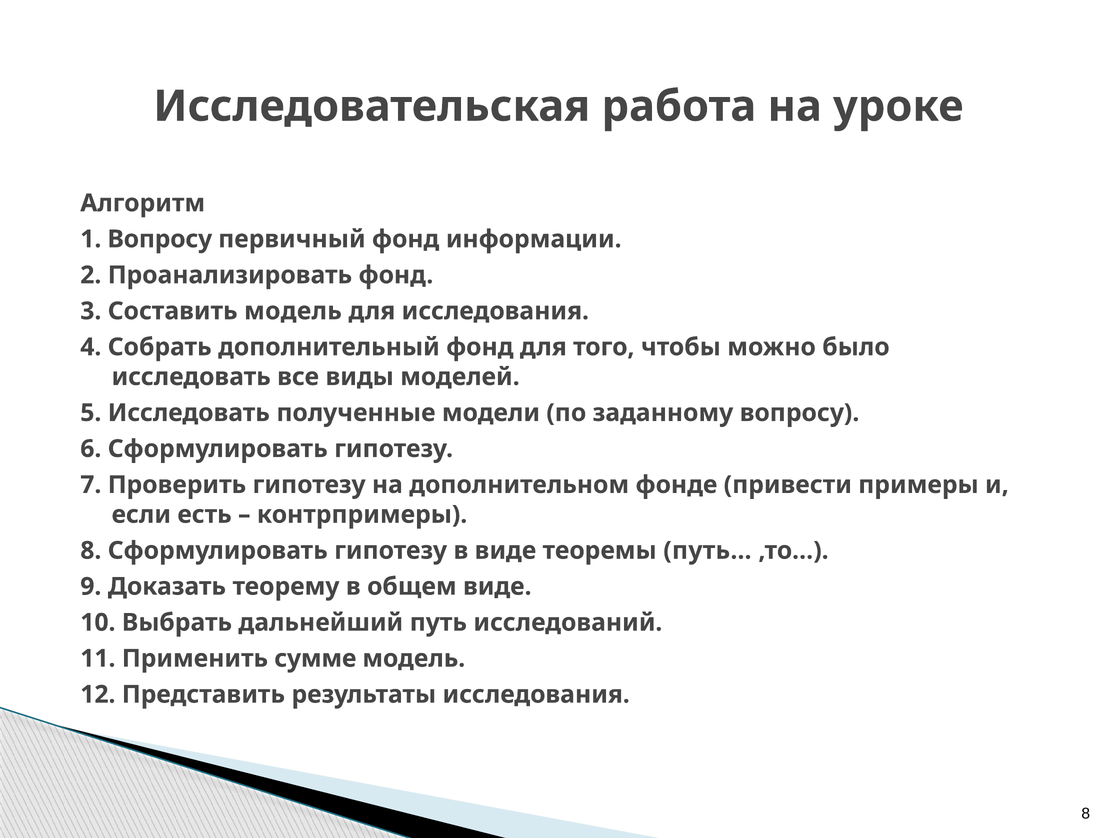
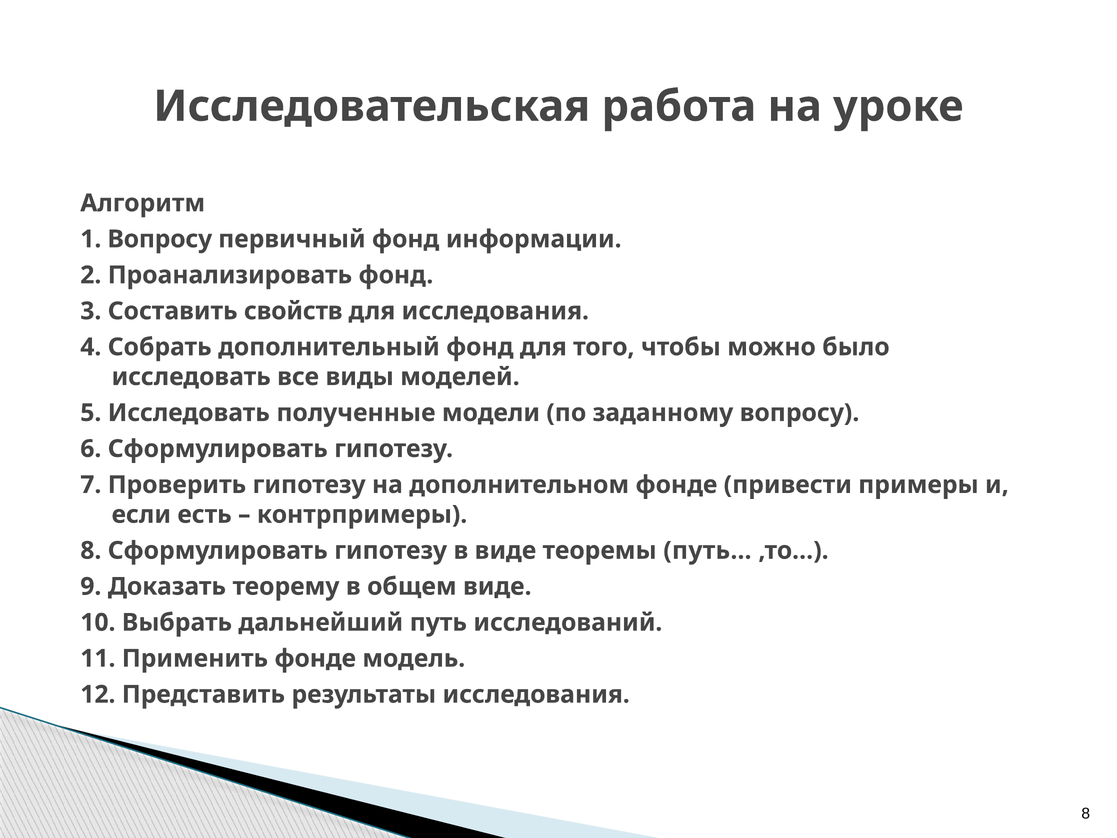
Составить модель: модель -> свойств
Применить сумме: сумме -> фонде
